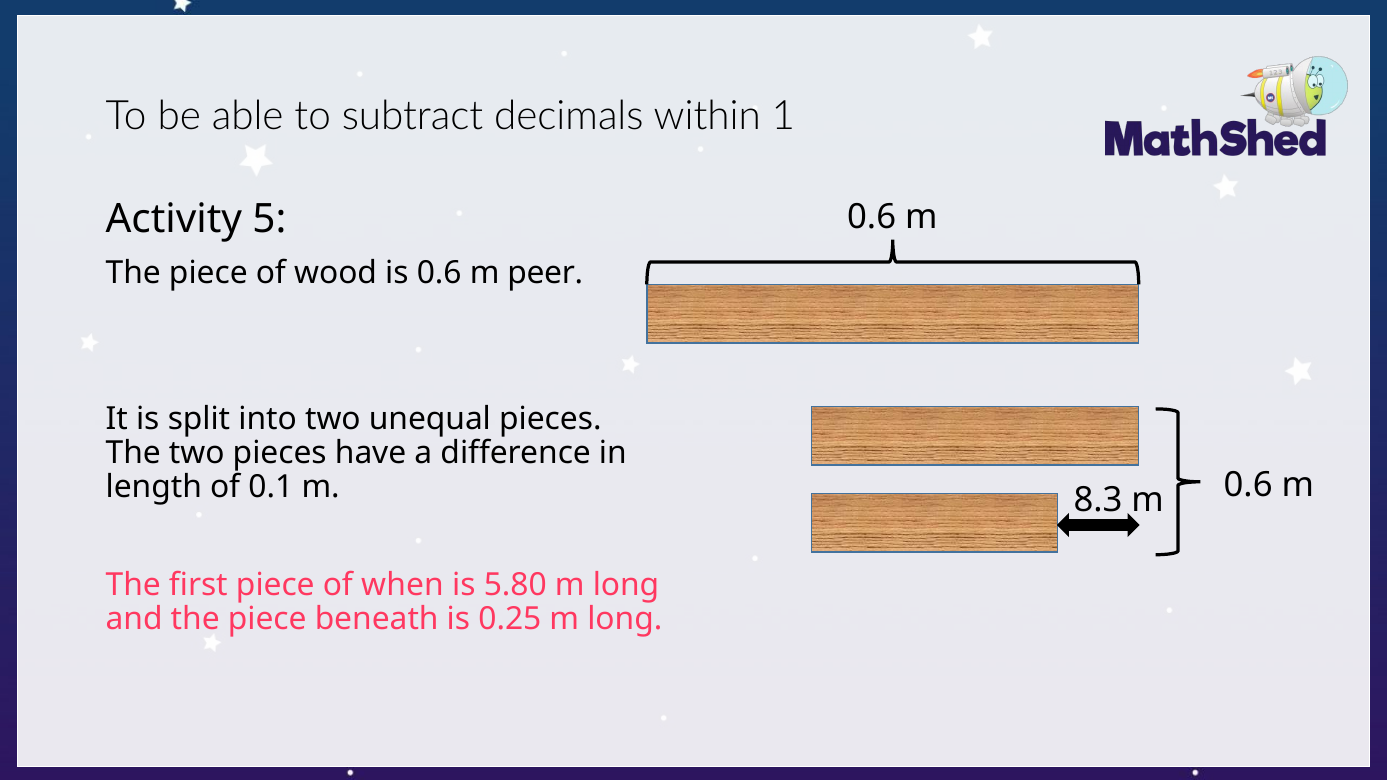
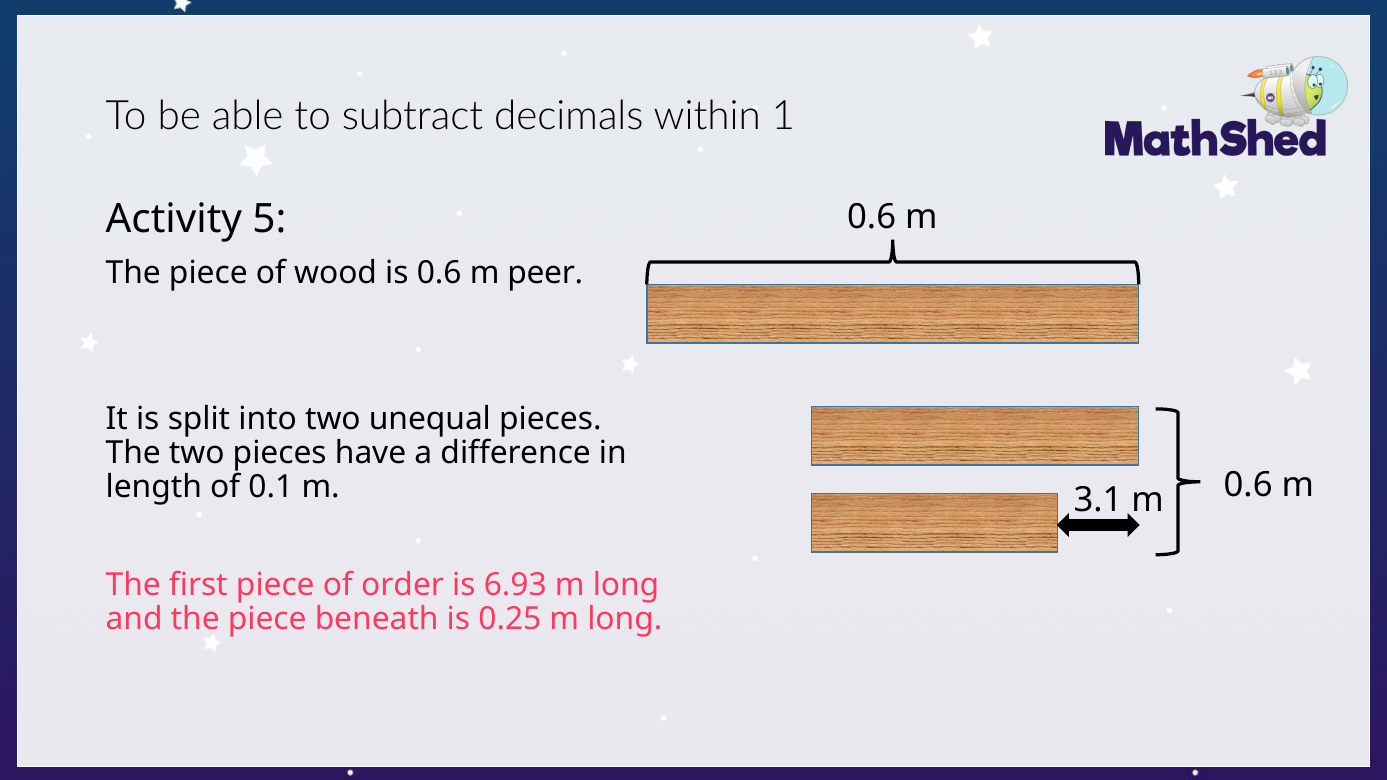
8.3: 8.3 -> 3.1
when: when -> order
5.80: 5.80 -> 6.93
